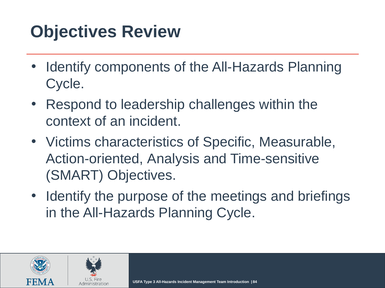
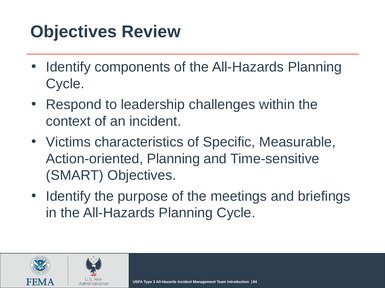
Action-oriented Analysis: Analysis -> Planning
